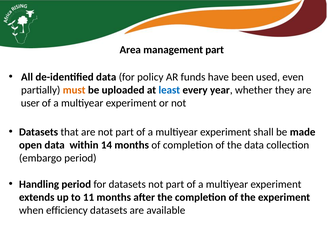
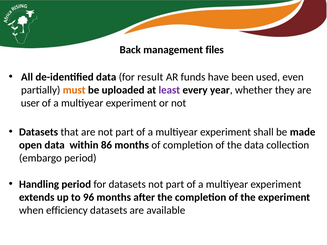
Area: Area -> Back
management part: part -> files
policy: policy -> result
least colour: blue -> purple
14: 14 -> 86
11: 11 -> 96
